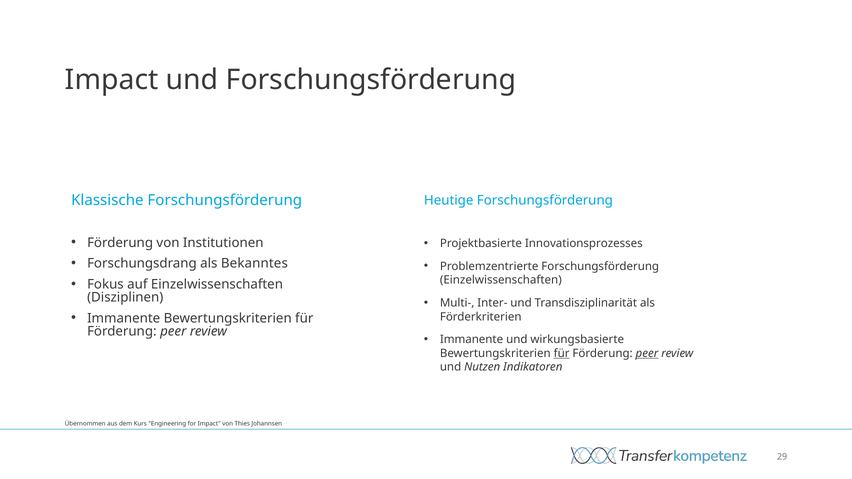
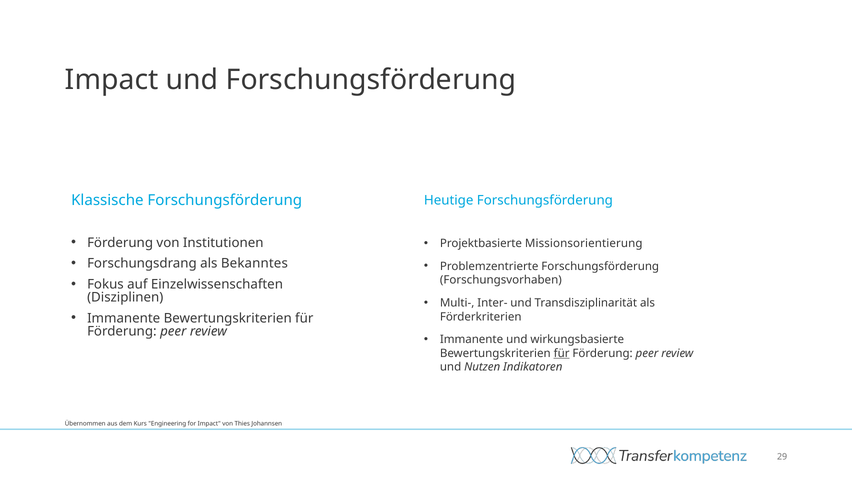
Innovationsprozesses: Innovationsprozesses -> Missionsorientierung
Einzelwissenschaften at (501, 280): Einzelwissenschaften -> Forschungsvorhaben
peer at (647, 353) underline: present -> none
